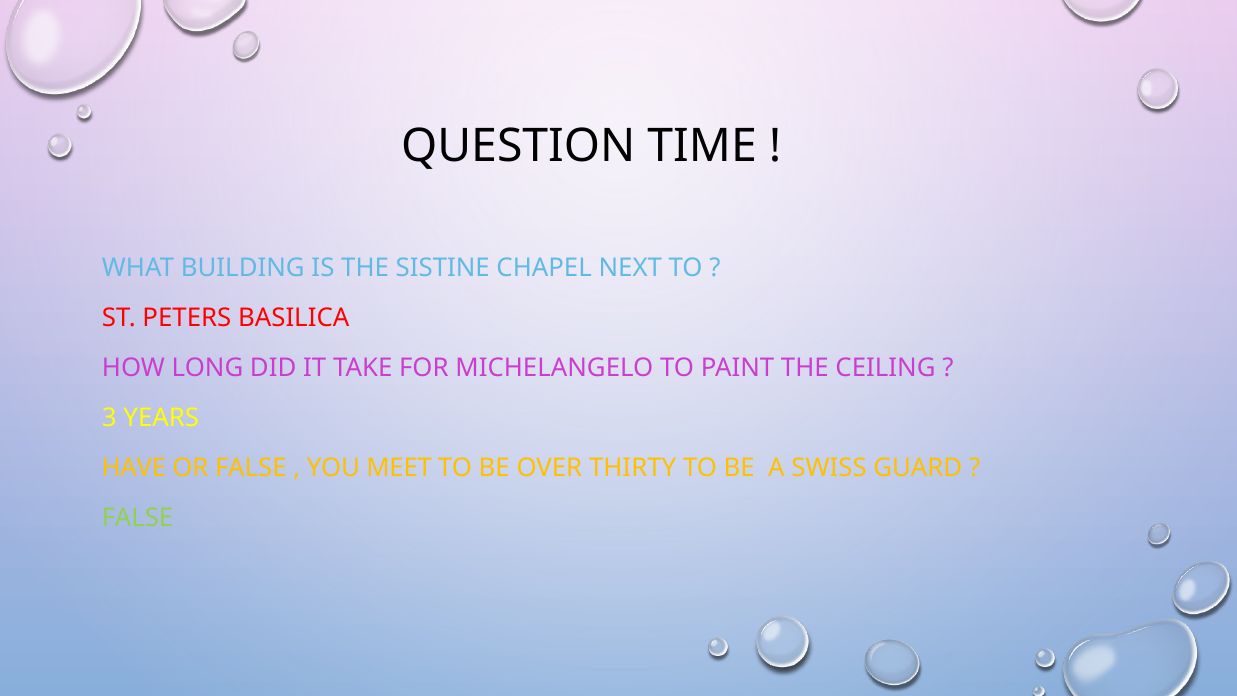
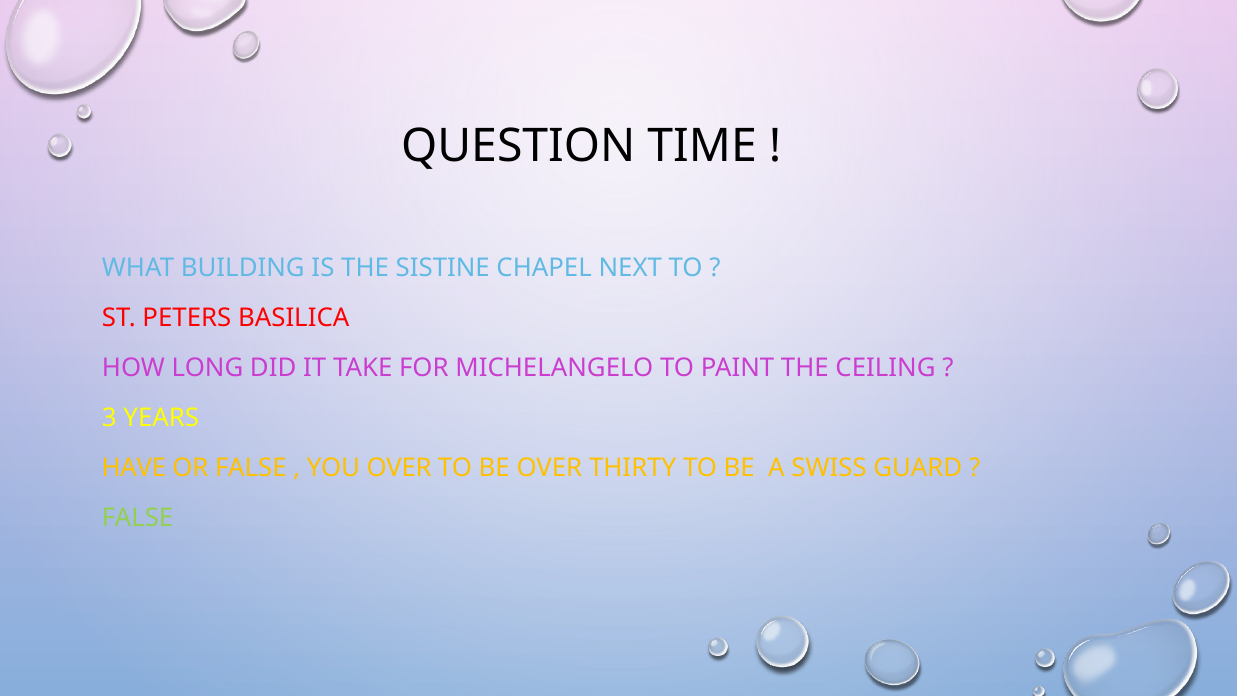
YOU MEET: MEET -> OVER
